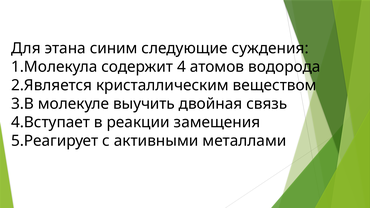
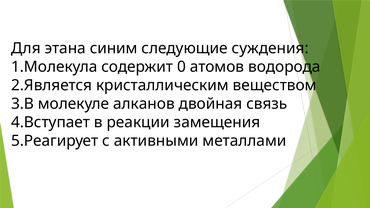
4: 4 -> 0
выучить: выучить -> алканов
